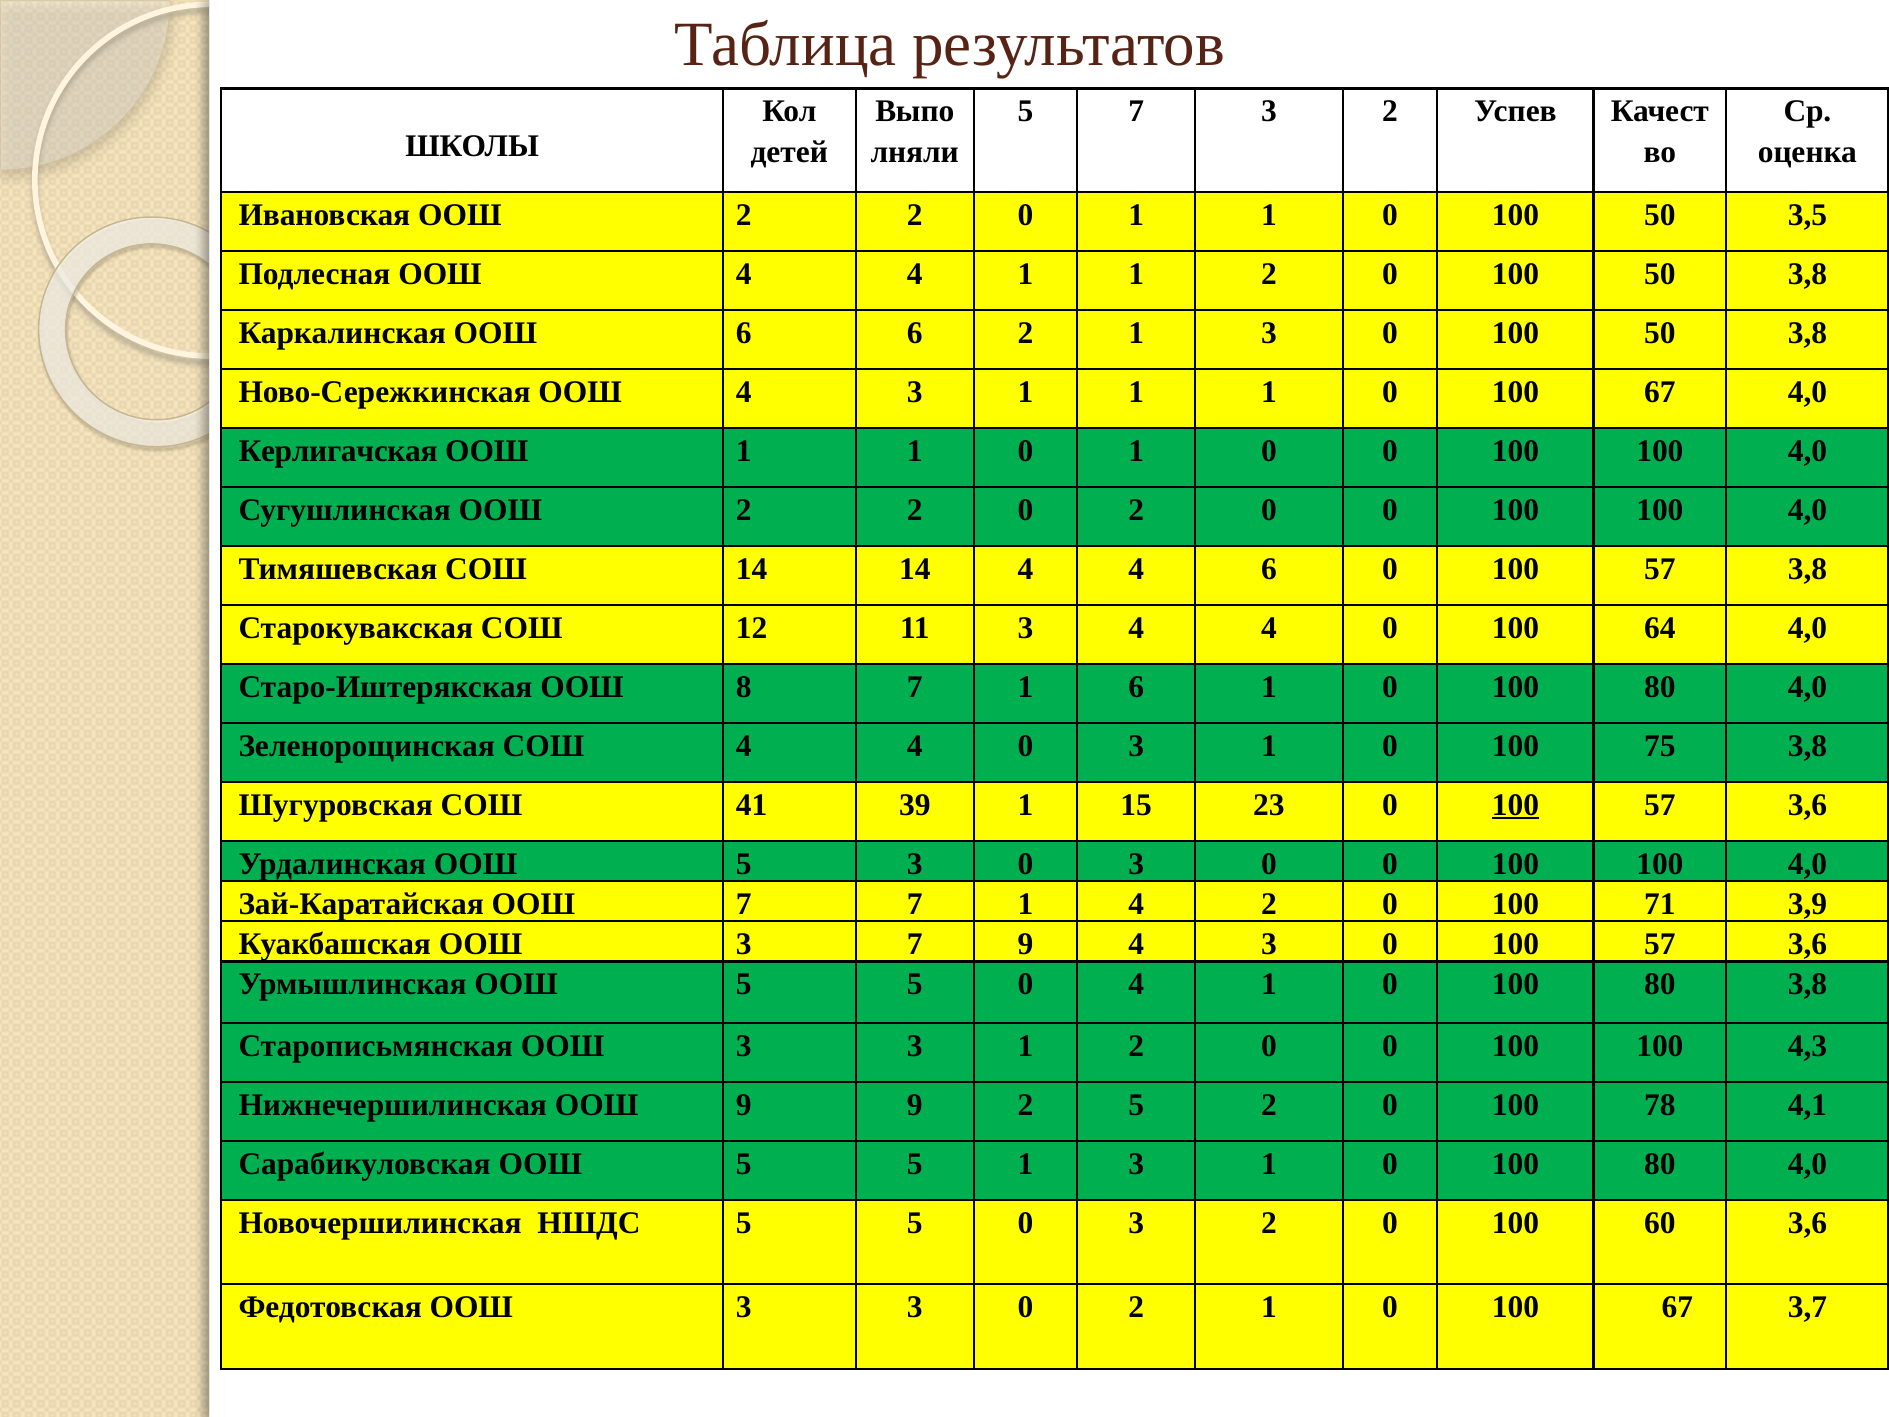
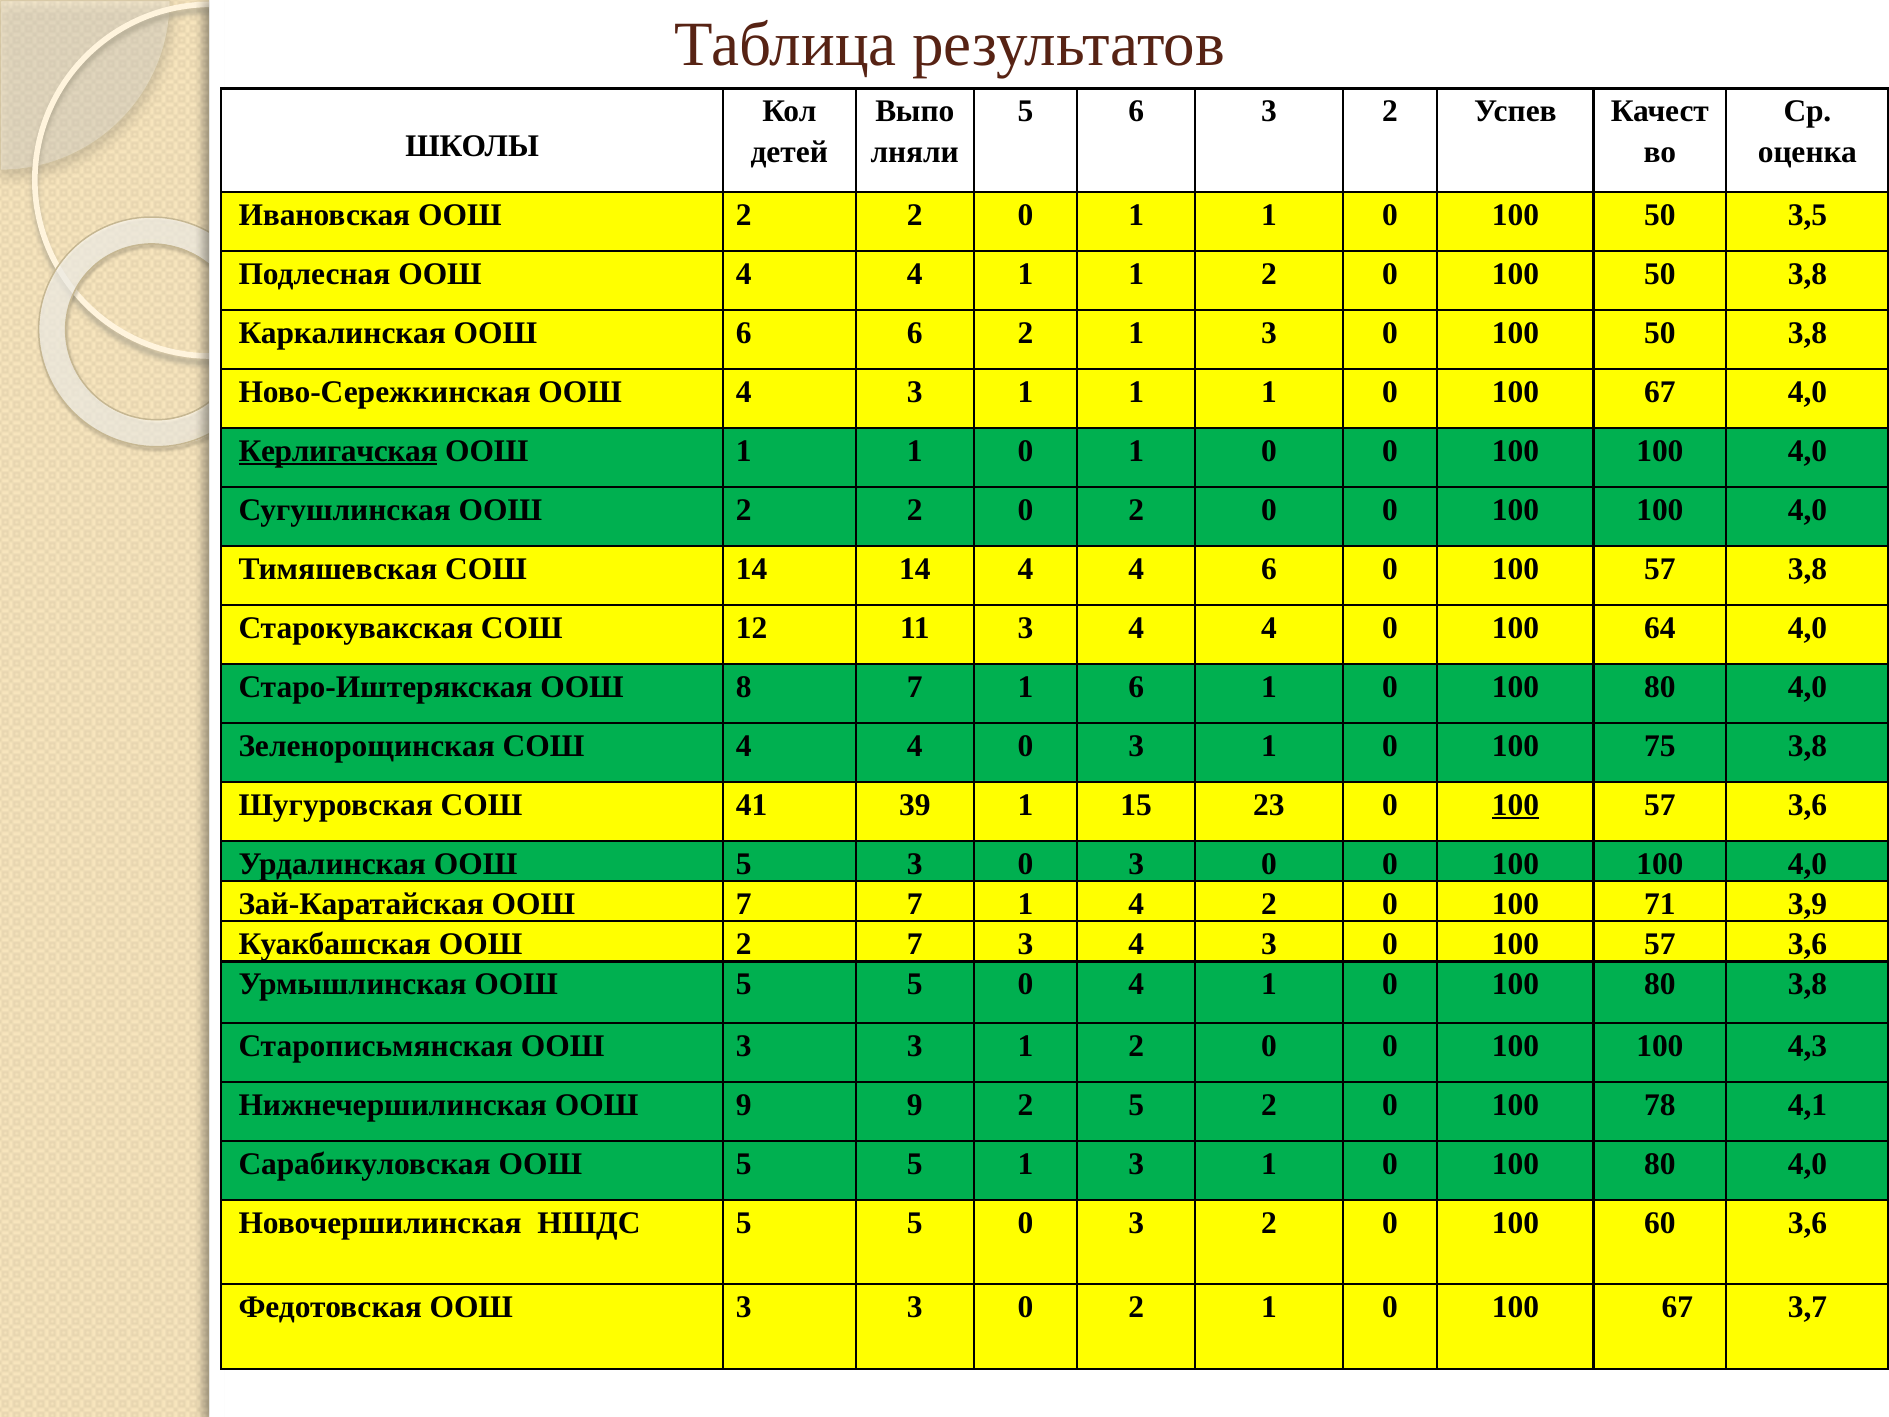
5 7: 7 -> 6
Керлигачская underline: none -> present
Куакбашская ООШ 3: 3 -> 2
7 9: 9 -> 3
